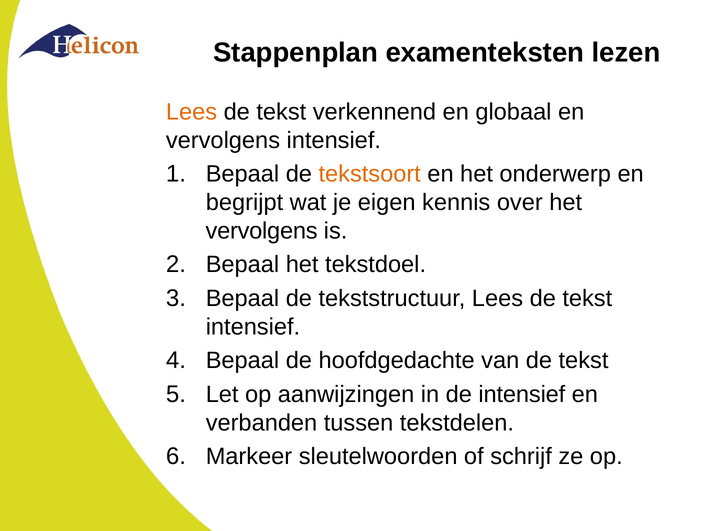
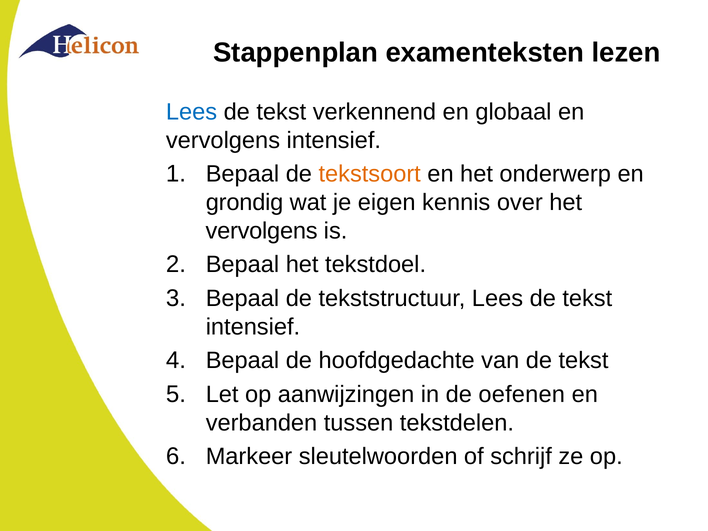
Lees at (191, 112) colour: orange -> blue
begrijpt: begrijpt -> grondig
de intensief: intensief -> oefenen
